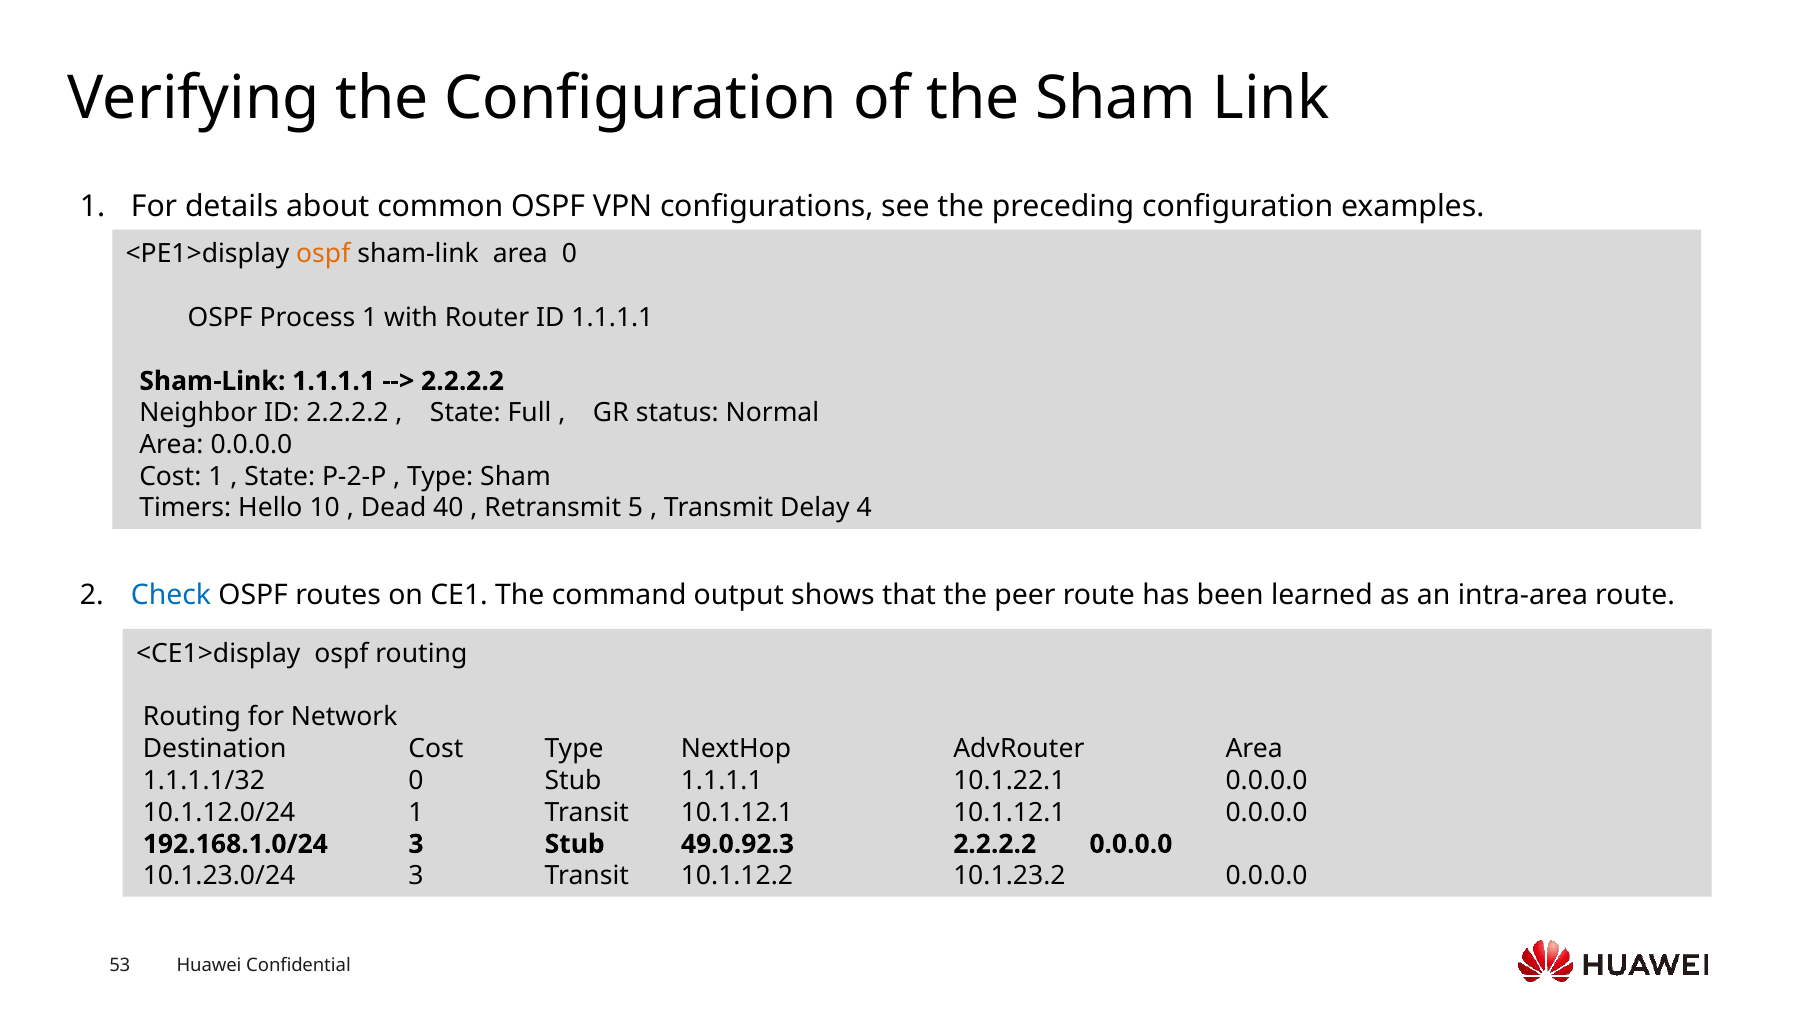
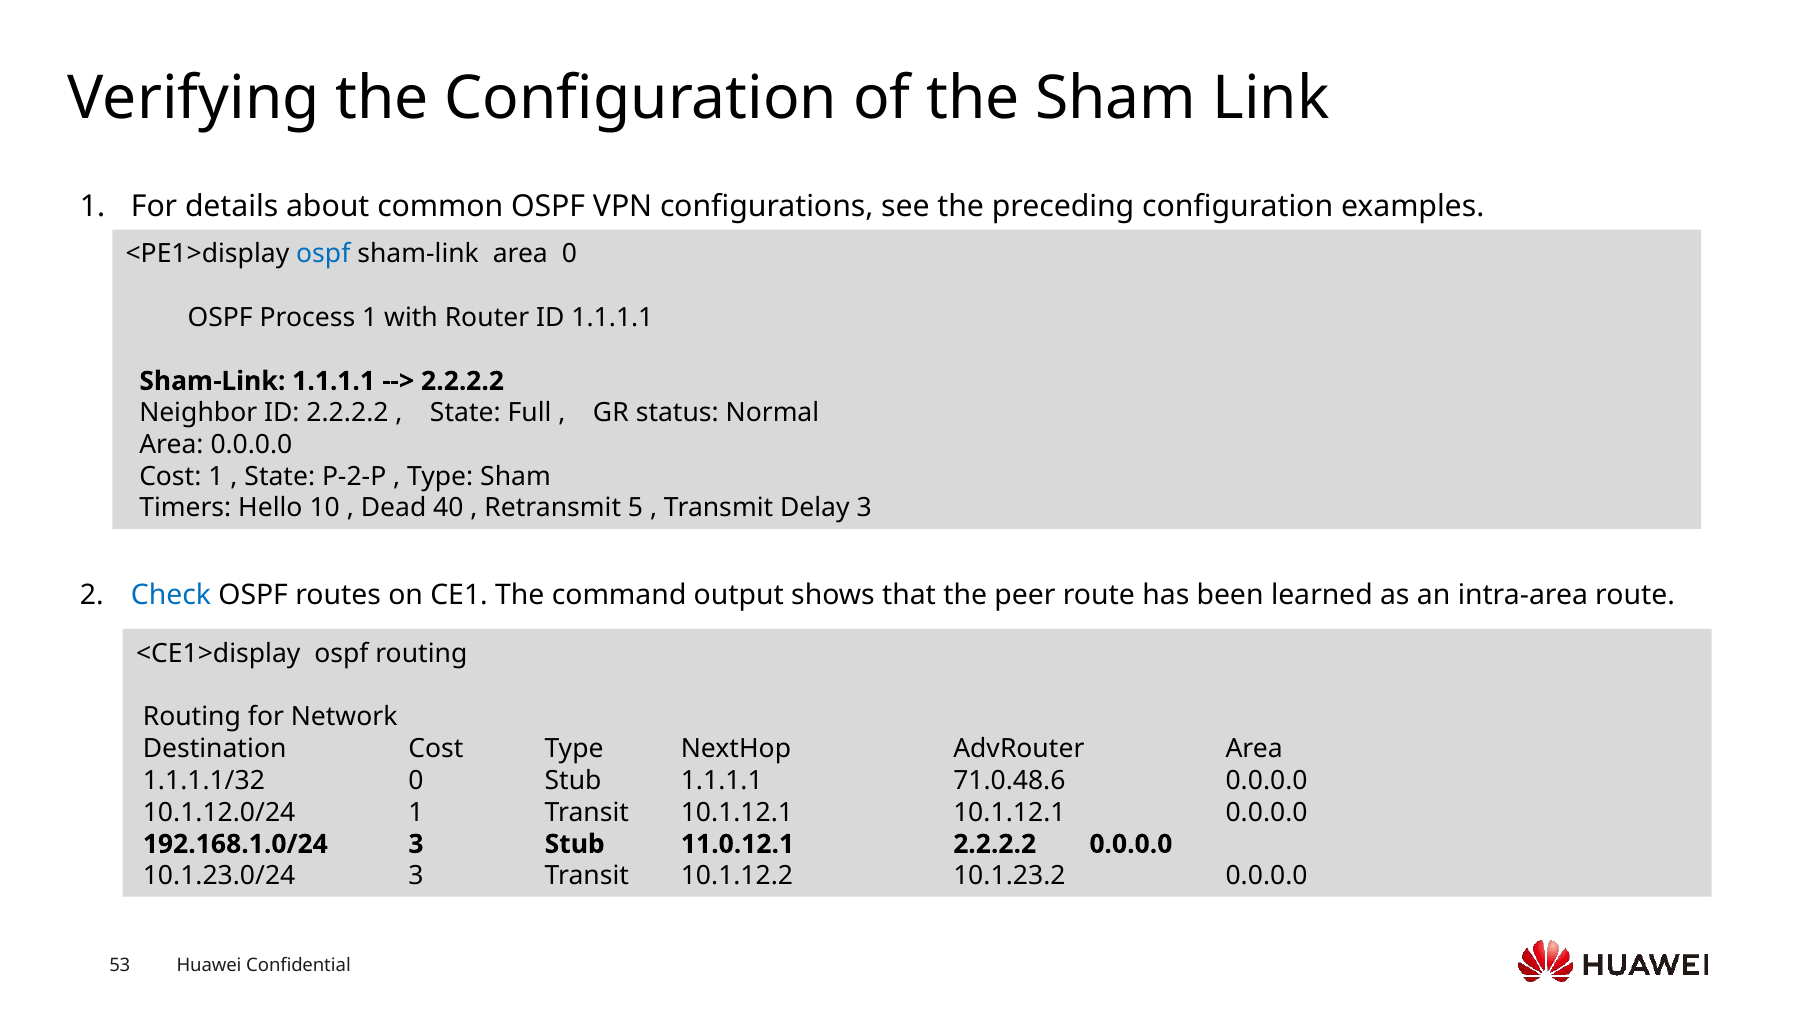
ospf at (323, 254) colour: orange -> blue
Delay 4: 4 -> 3
10.1.22.1: 10.1.22.1 -> 71.0.48.6
49.0.92.3: 49.0.92.3 -> 11.0.12.1
